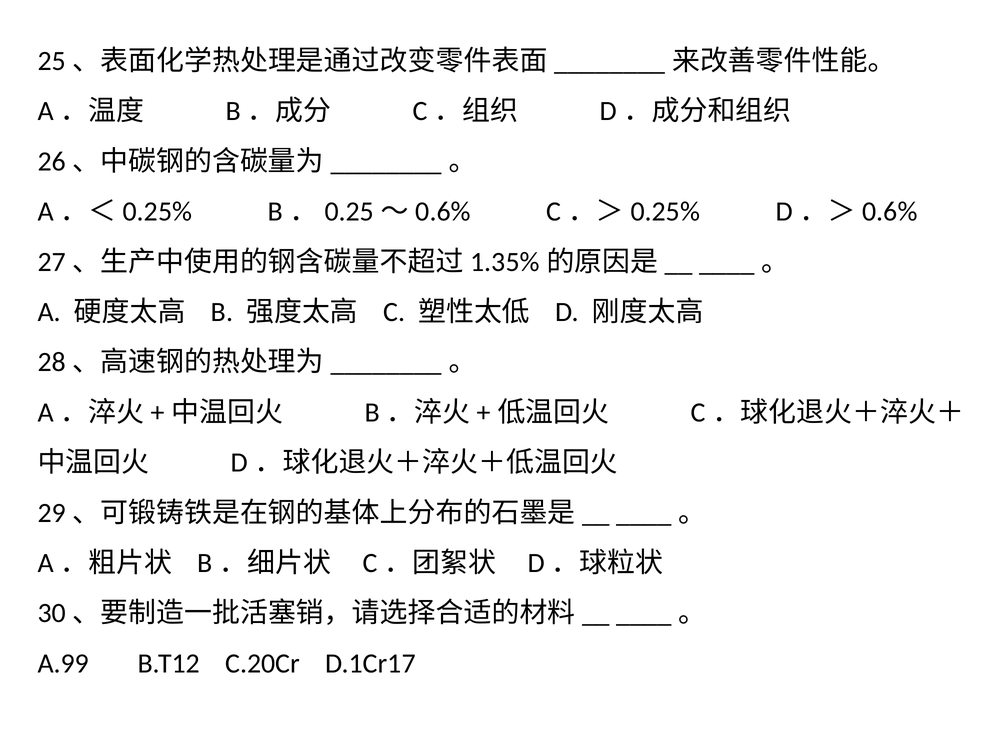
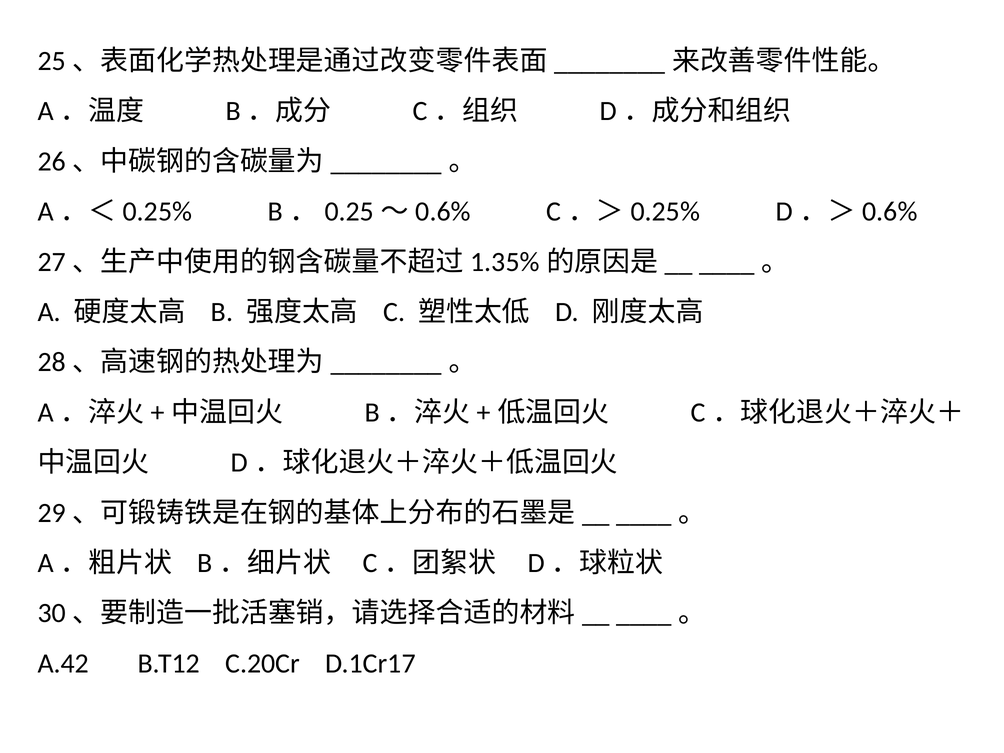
A.99: A.99 -> A.42
